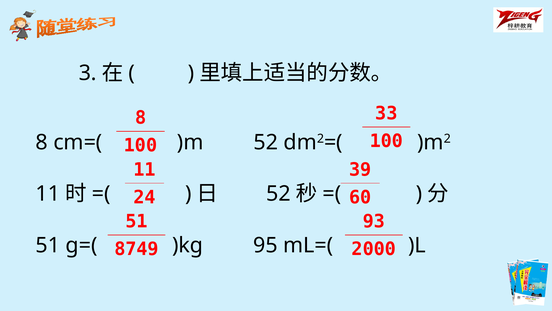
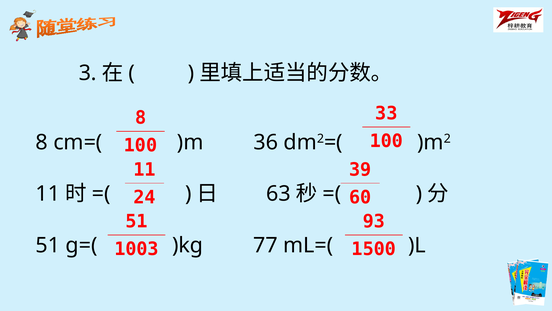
)m 52: 52 -> 36
52 at (279, 194): 52 -> 63
95: 95 -> 77
8749: 8749 -> 1003
2000: 2000 -> 1500
